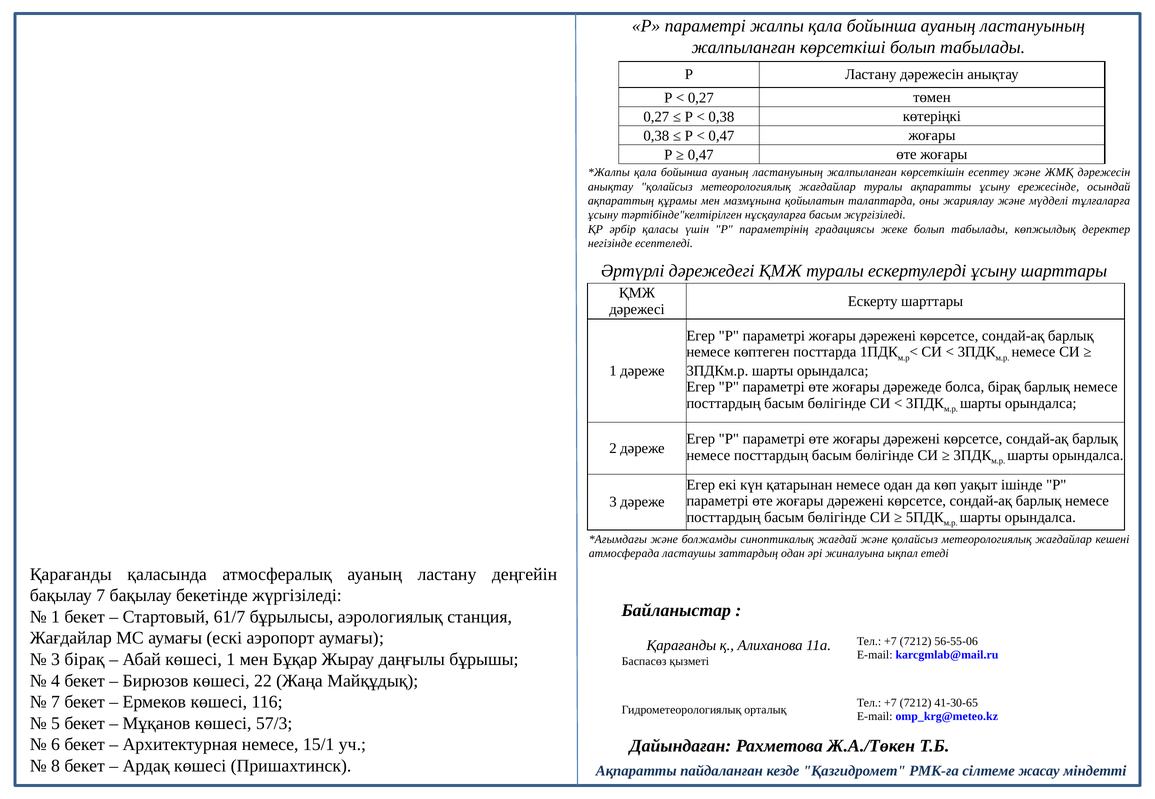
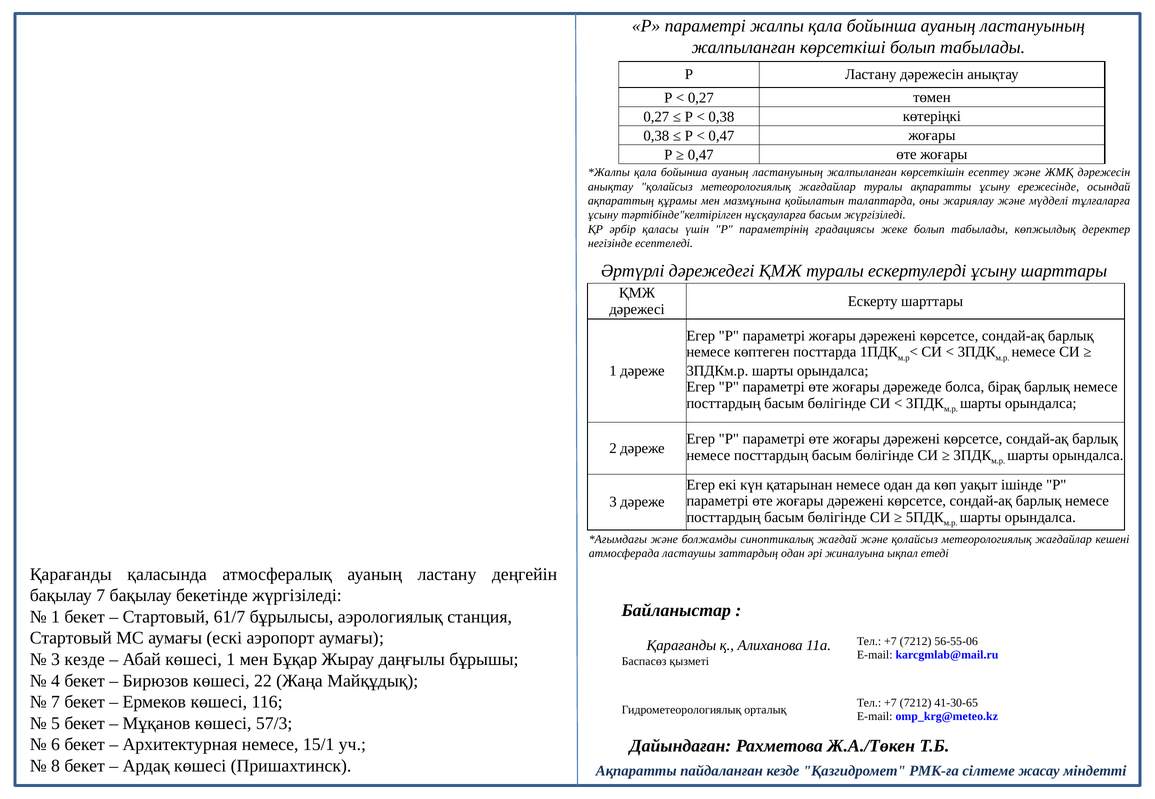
Жағдайлар at (71, 639): Жағдайлар -> Стартовый
3 бірақ: бірақ -> кезде
